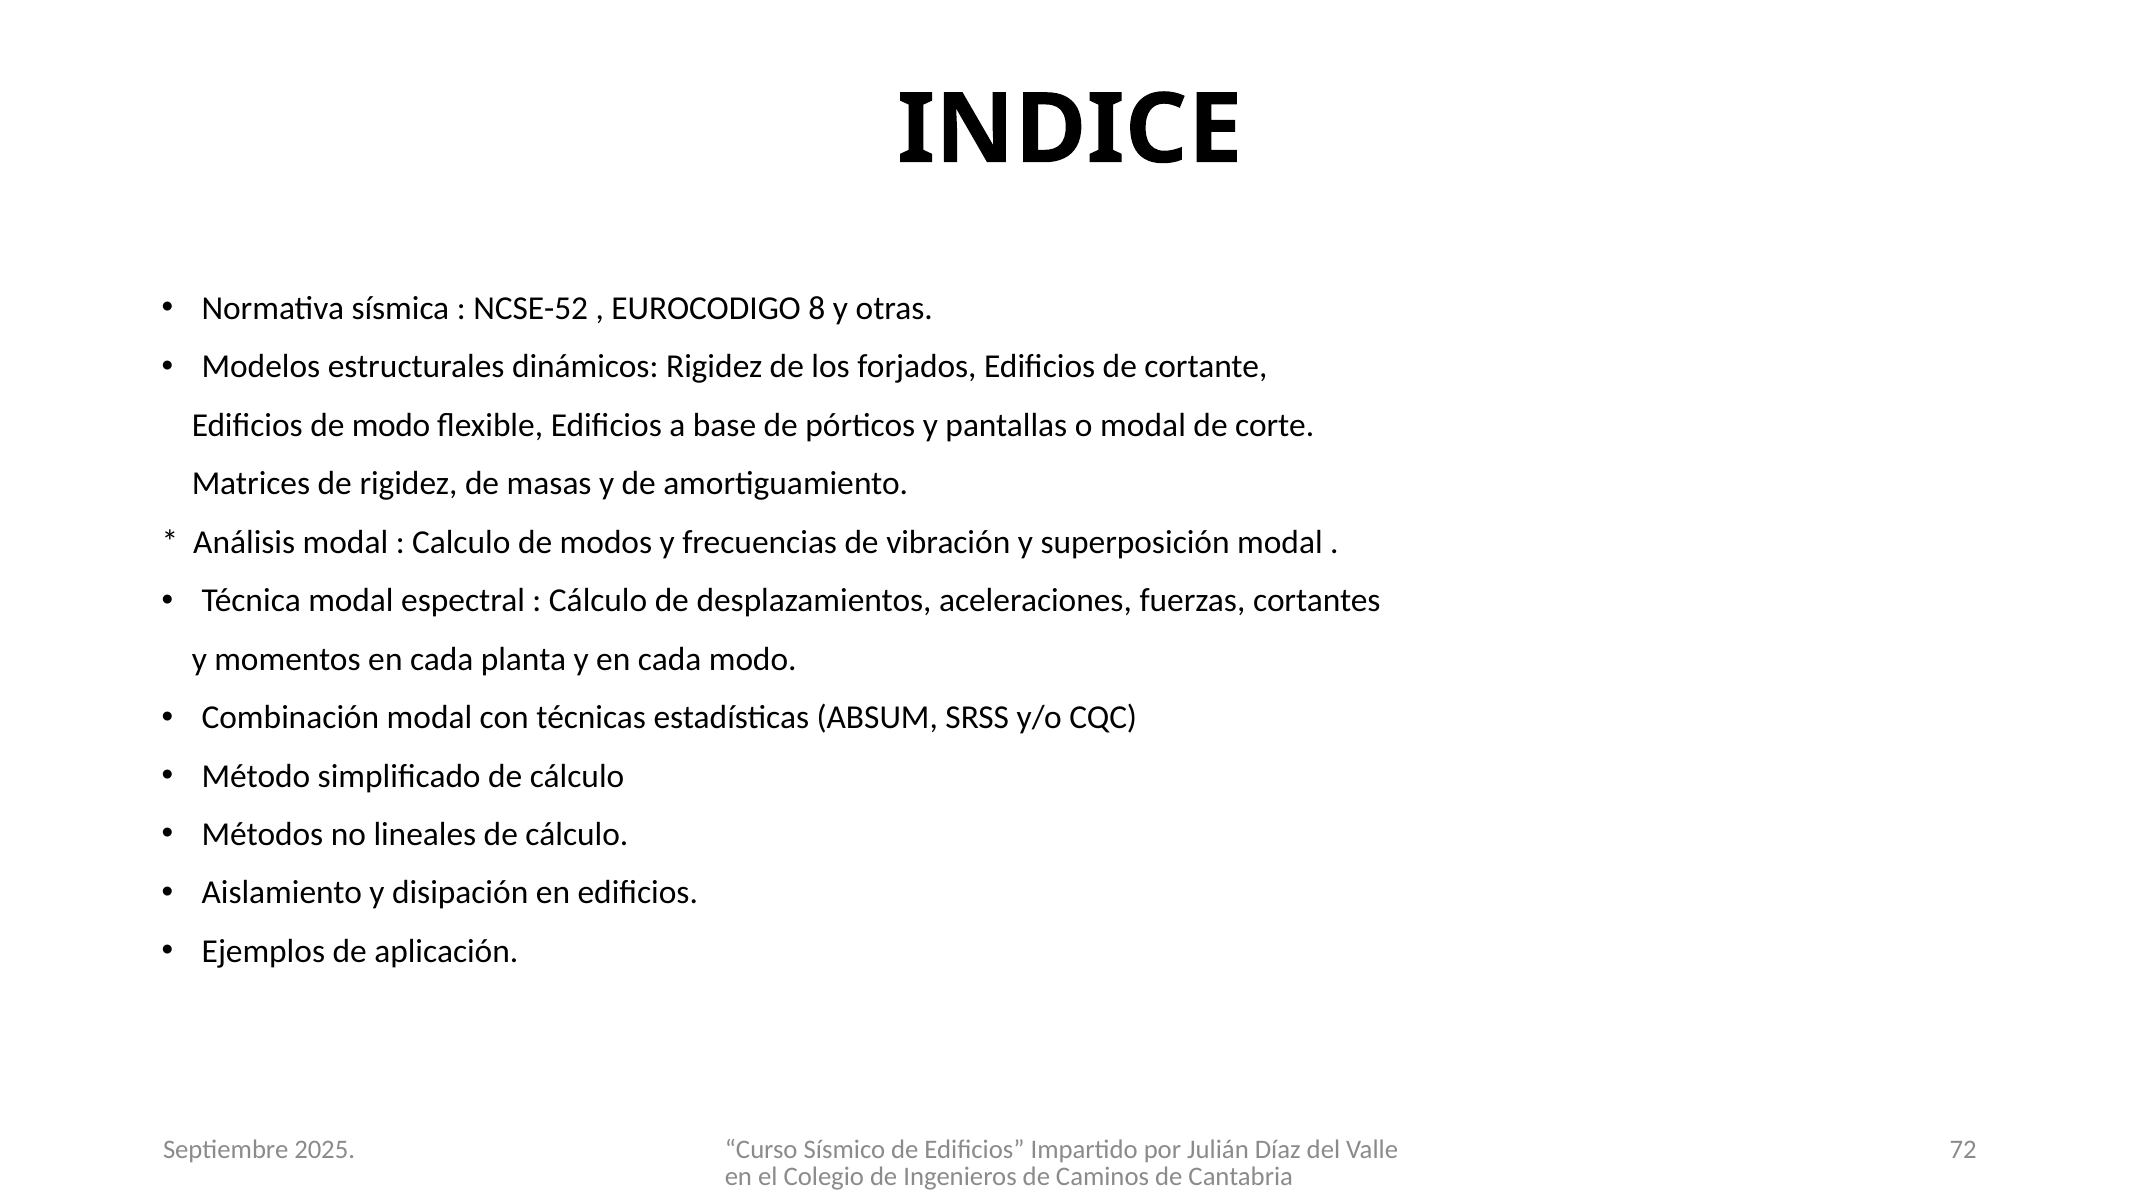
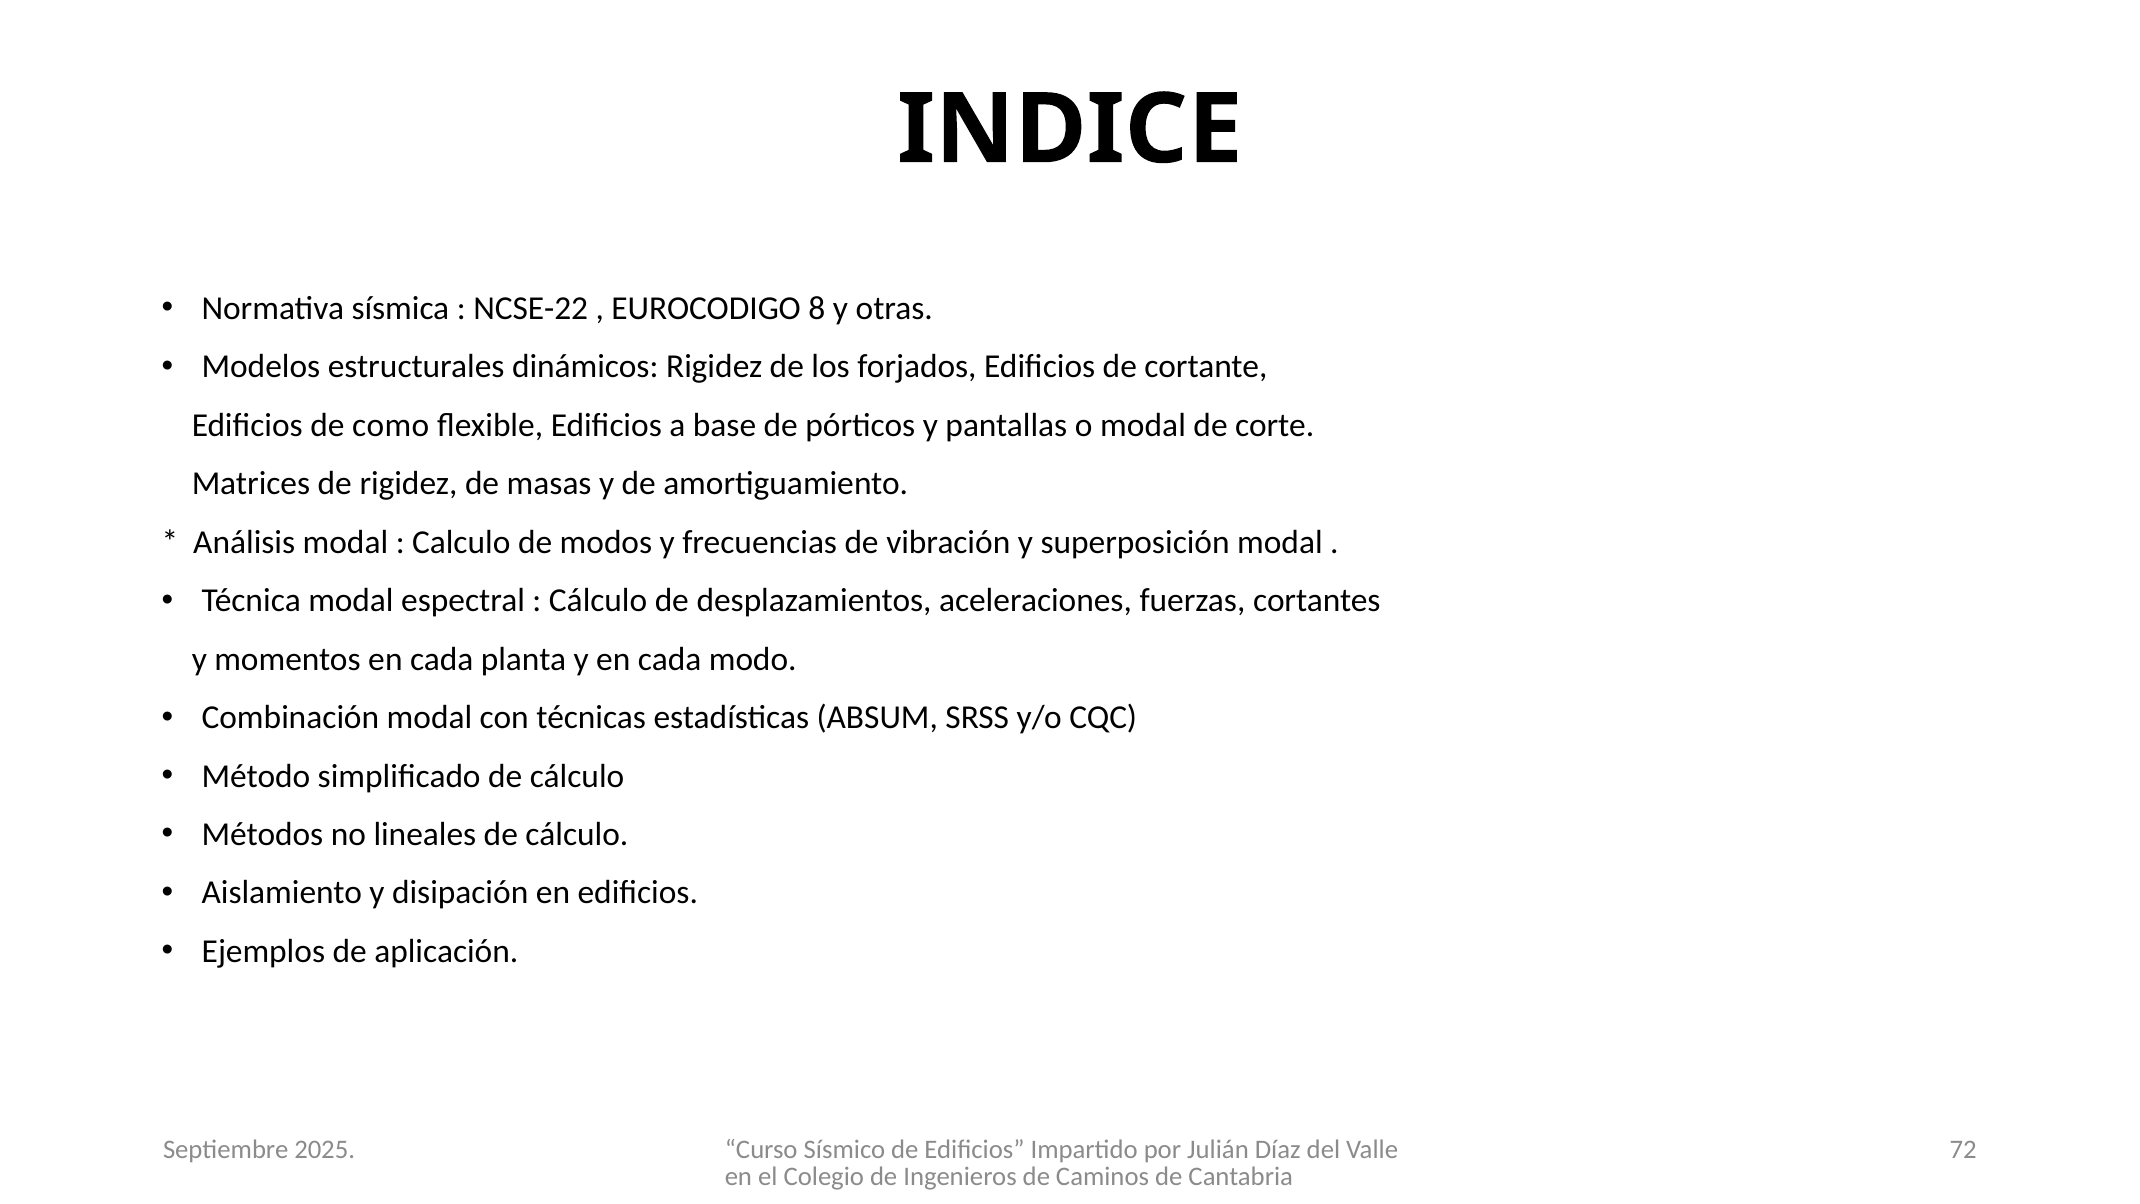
NCSE-52: NCSE-52 -> NCSE-22
de modo: modo -> como
